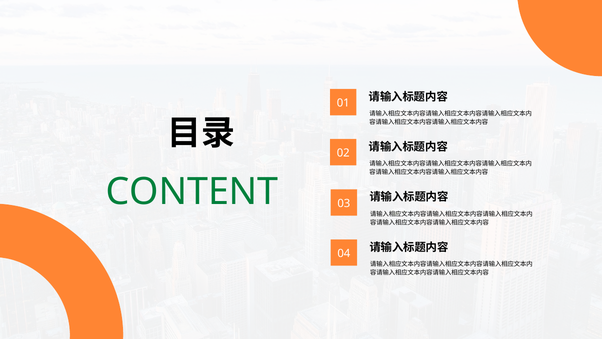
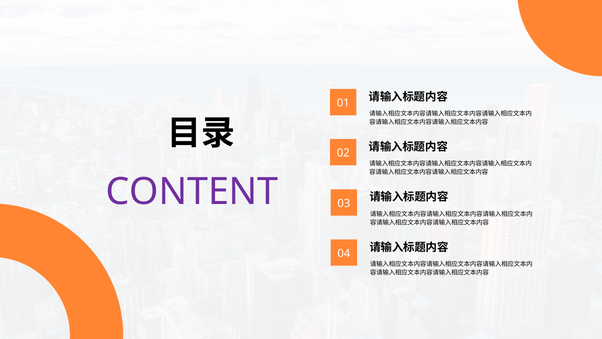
CONTENT colour: green -> purple
